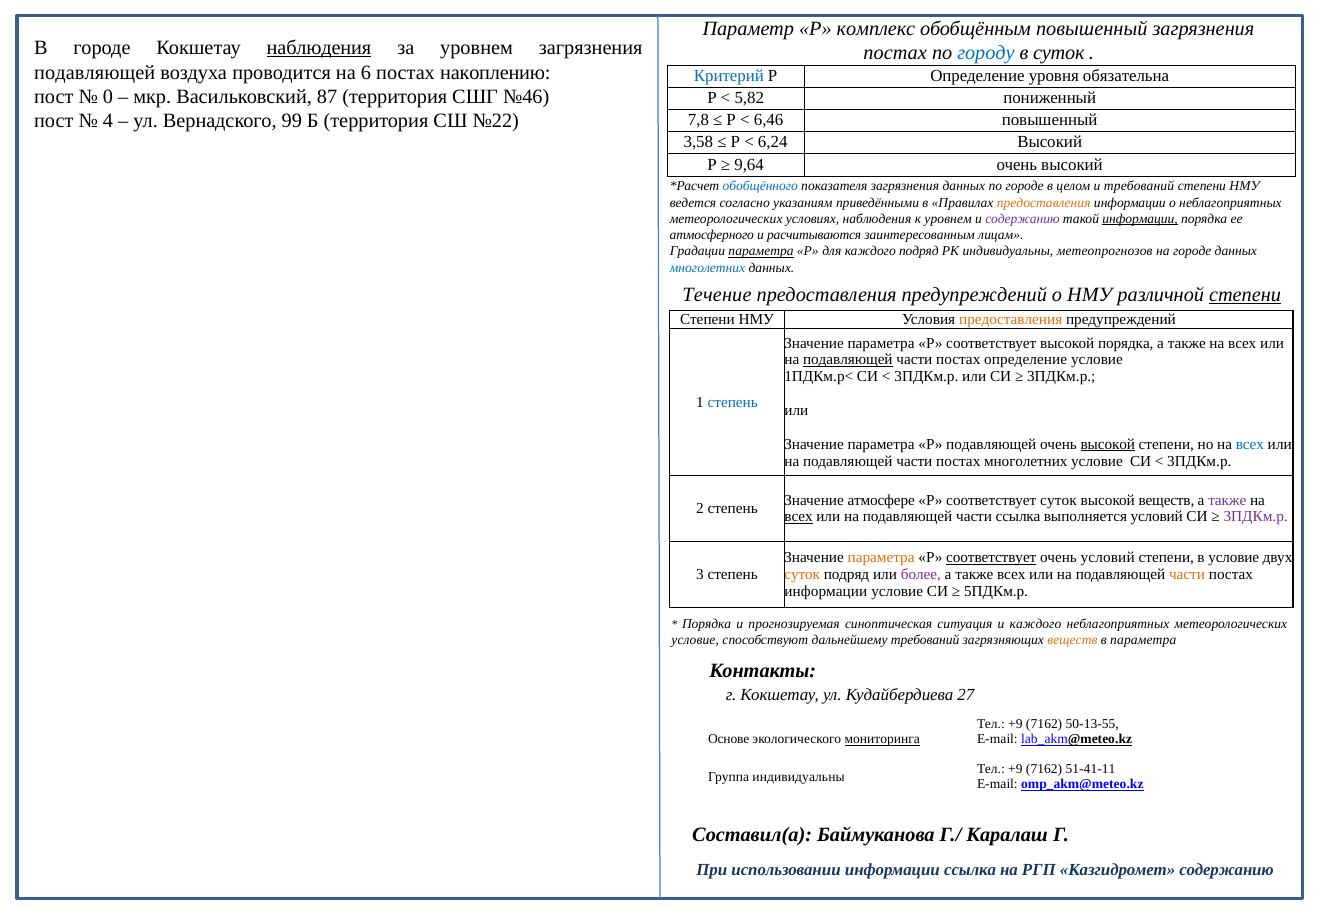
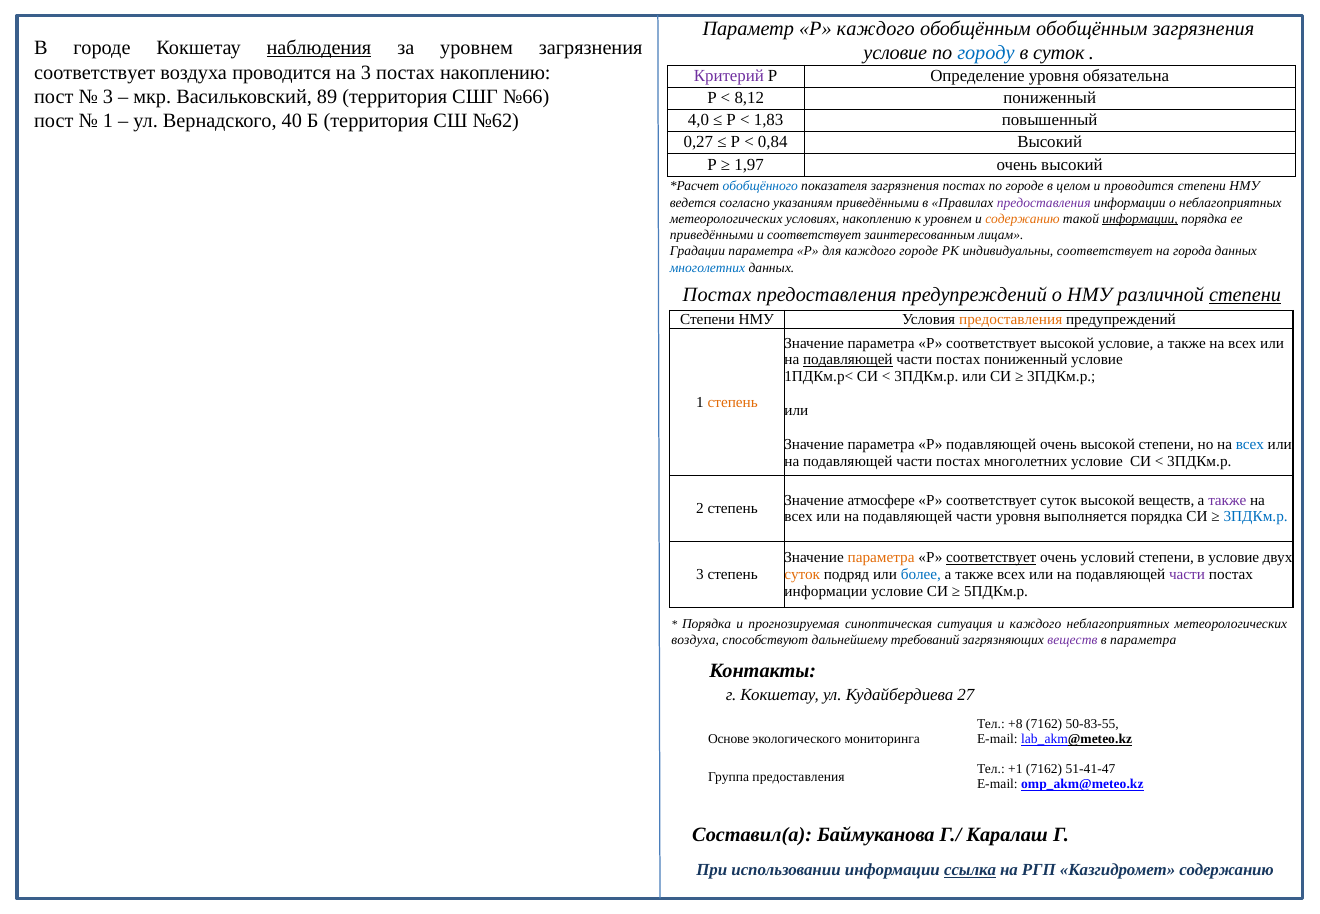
Р комплекс: комплекс -> каждого
обобщённым повышенный: повышенный -> обобщённым
постах at (895, 53): постах -> условие
подавляющей at (95, 72): подавляющей -> соответствует
на 6: 6 -> 3
Критерий colour: blue -> purple
0 at (108, 97): 0 -> 3
87: 87 -> 89
№46: №46 -> №66
5,82: 5,82 -> 8,12
4 at (108, 121): 4 -> 1
99: 99 -> 40
№22: №22 -> №62
7,8: 7,8 -> 4,0
6,46: 6,46 -> 1,83
3,58: 3,58 -> 0,27
6,24: 6,24 -> 0,84
9,64: 9,64 -> 1,97
загрязнения данных: данных -> постах
и требований: требований -> проводится
предоставления at (1044, 203) colour: orange -> purple
условиях наблюдения: наблюдения -> накоплению
содержанию at (1022, 219) colour: purple -> orange
атмосферного at (712, 235): атмосферного -> приведёнными
и расчитываются: расчитываются -> соответствует
параметра at (761, 251) underline: present -> none
каждого подряд: подряд -> городе
индивидуальны метеопрогнозов: метеопрогнозов -> соответствует
на городе: городе -> города
Течение at (717, 294): Течение -> Постах
высокой порядка: порядка -> условие
постах определение: определение -> пониженный
степень at (733, 402) colour: blue -> orange
высокой at (1108, 444) underline: present -> none
всех at (799, 517) underline: present -> none
части ссылка: ссылка -> уровня
выполняется условий: условий -> порядка
3ПДКм.р at (1256, 517) colour: purple -> blue
более colour: purple -> blue
части at (1187, 574) colour: orange -> purple
условие at (695, 640): условие -> воздуха
веществ at (1072, 640) colour: orange -> purple
+9 at (1015, 724): +9 -> +8
50-13-55: 50-13-55 -> 50-83-55
мониторинга underline: present -> none
+9 at (1015, 769): +9 -> +1
51-41-11: 51-41-11 -> 51-41-47
Группа индивидуальны: индивидуальны -> предоставления
ссылка at (970, 870) underline: none -> present
